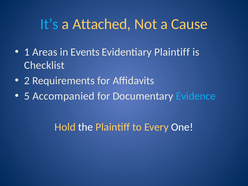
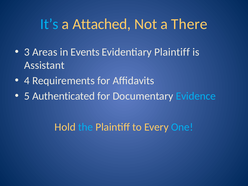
Cause: Cause -> There
1: 1 -> 3
Checklist: Checklist -> Assistant
2: 2 -> 4
Accompanied: Accompanied -> Authenticated
the colour: white -> light blue
One colour: white -> light blue
